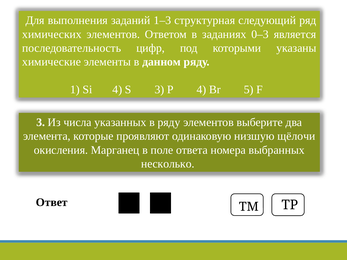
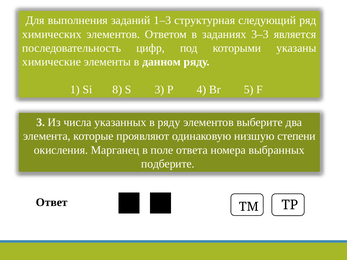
0–3: 0–3 -> 3–3
Si 4: 4 -> 8
щёлочи: щёлочи -> степени
несколько: несколько -> подберите
